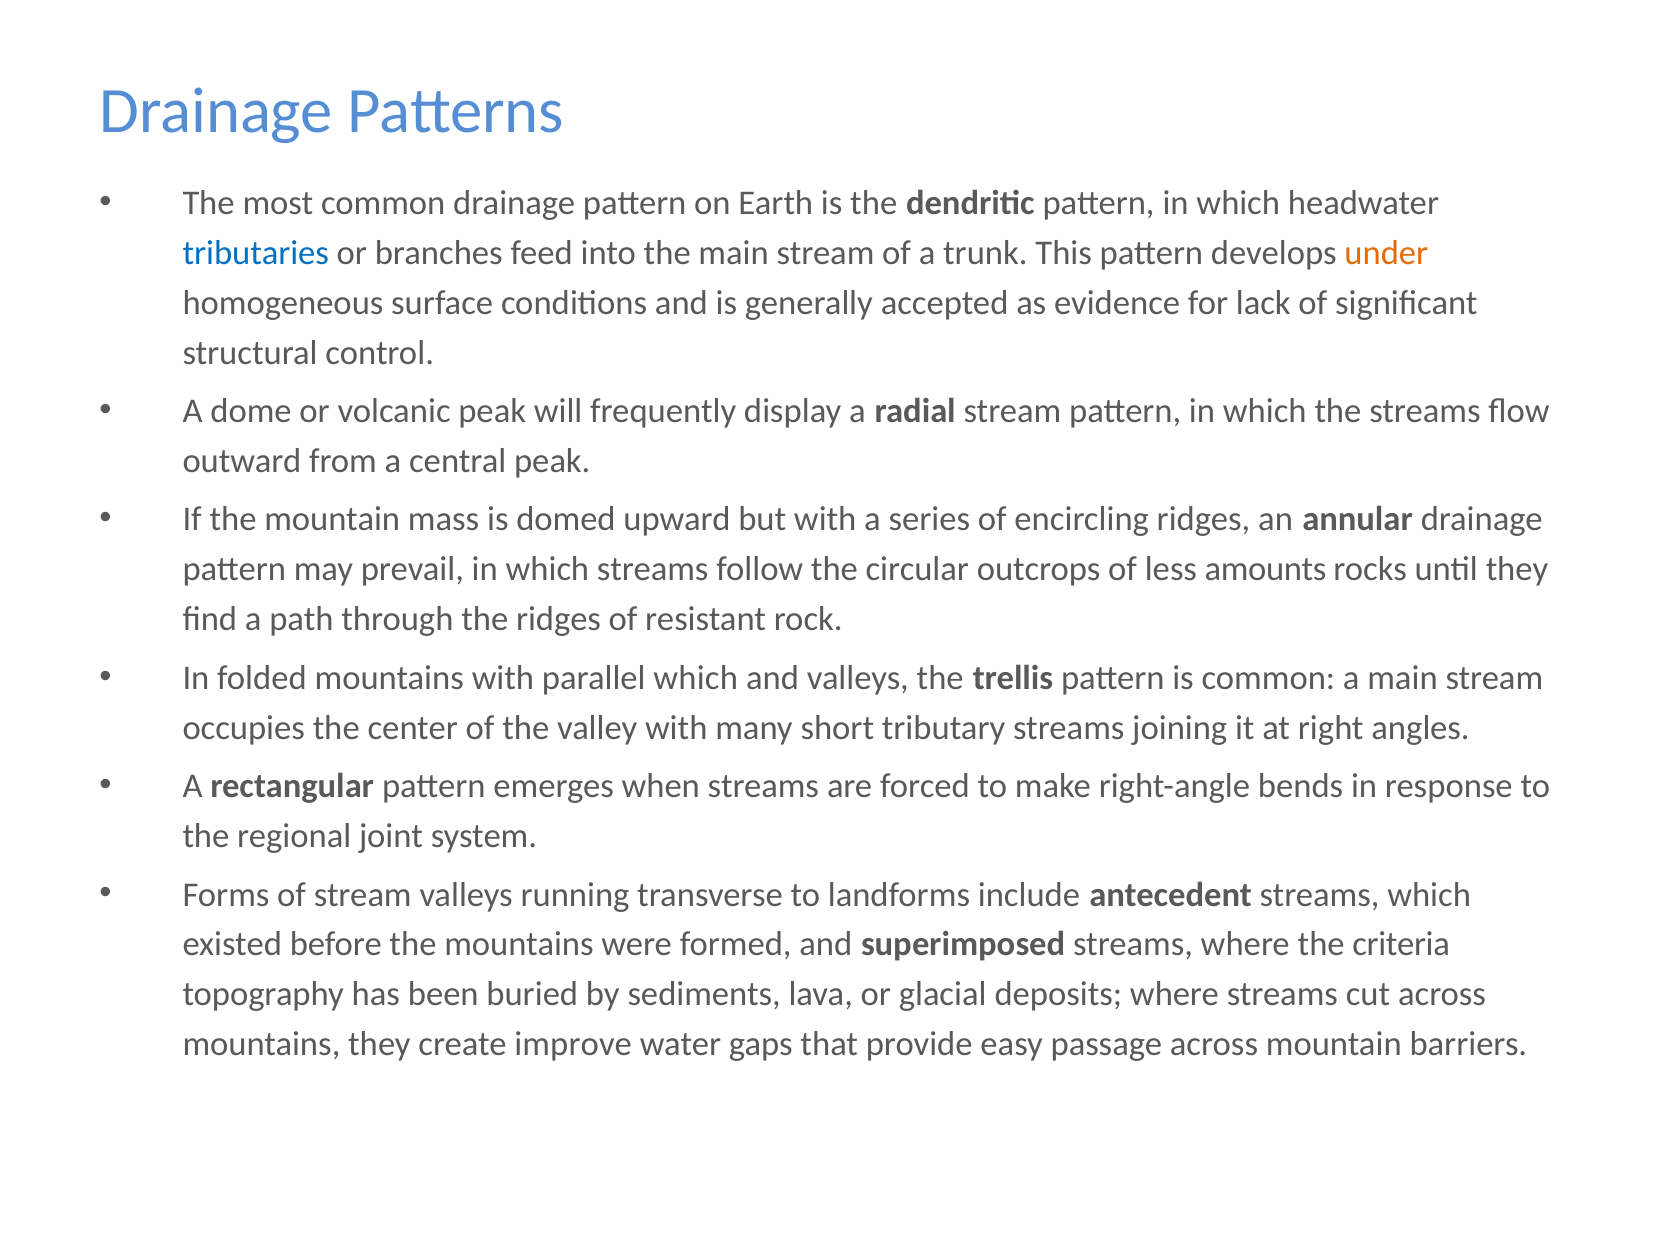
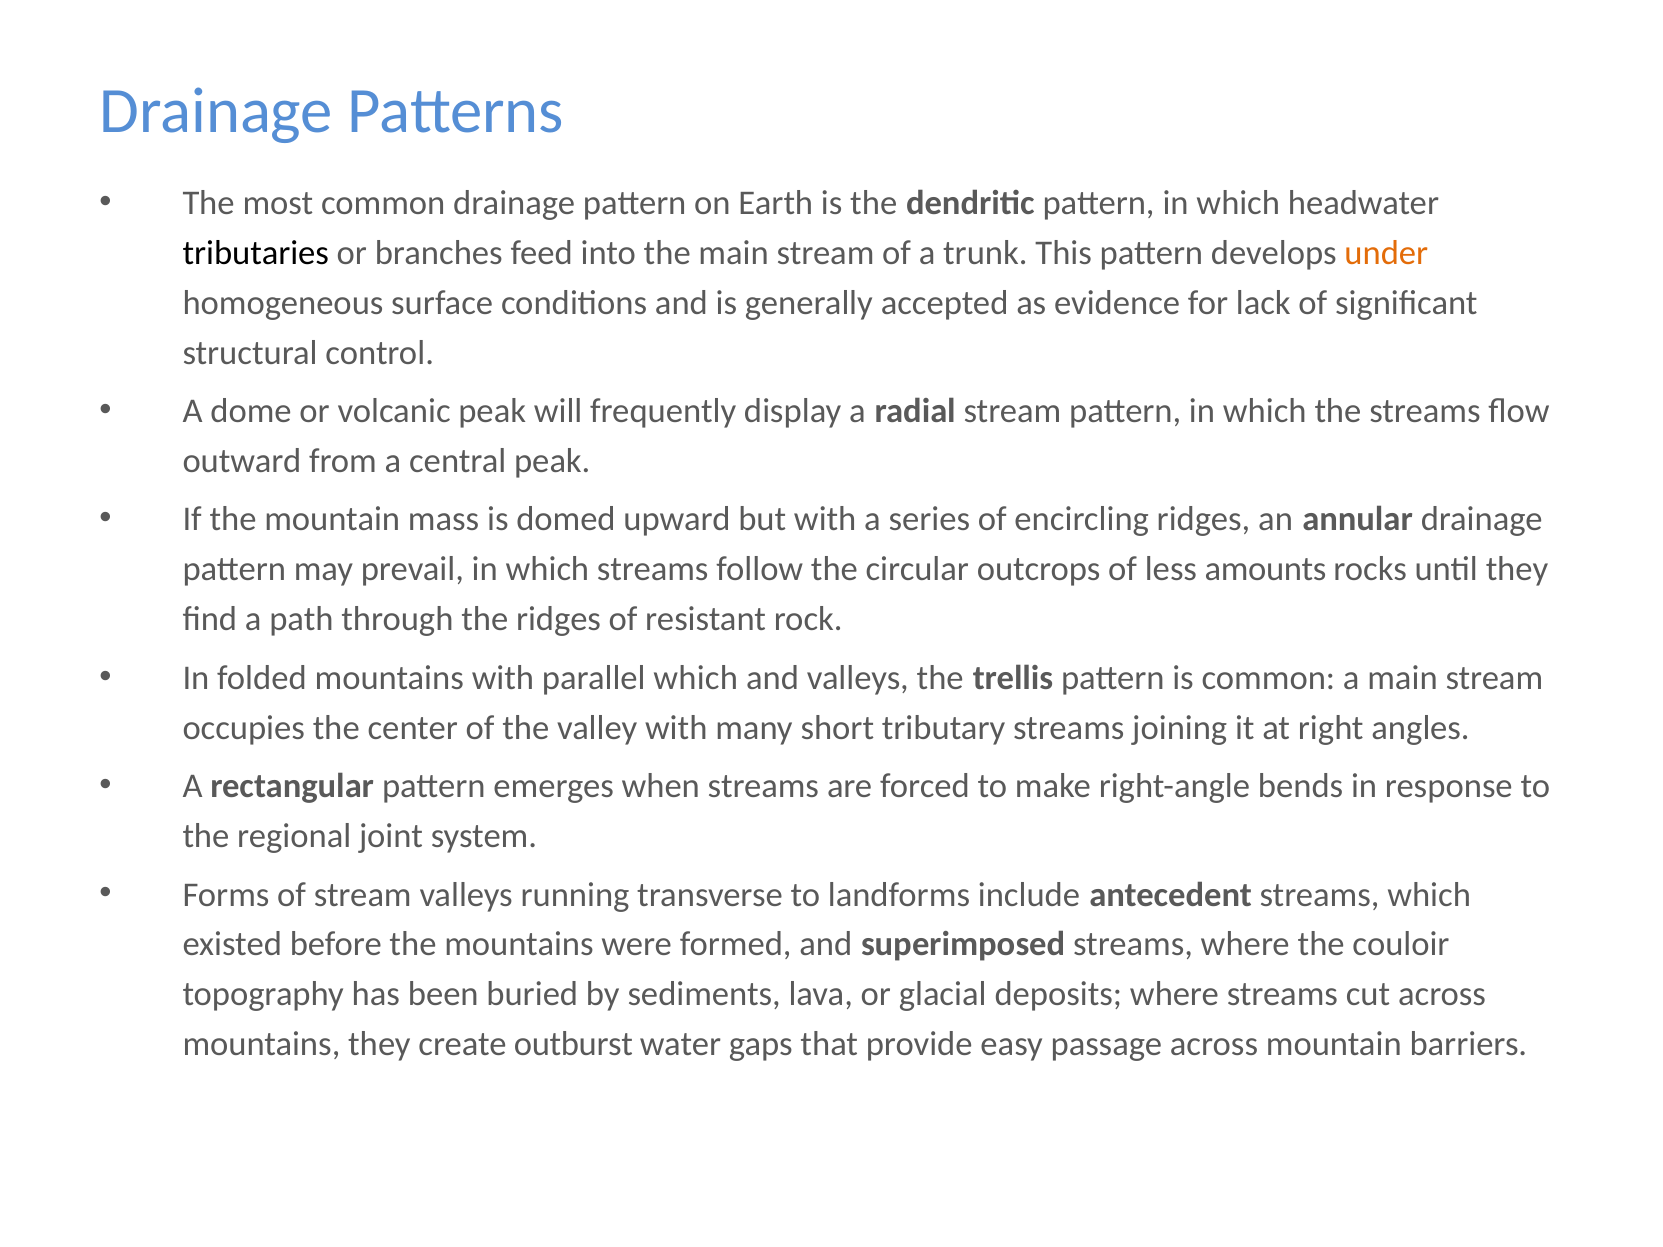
tributaries colour: blue -> black
criteria: criteria -> couloir
improve: improve -> outburst
